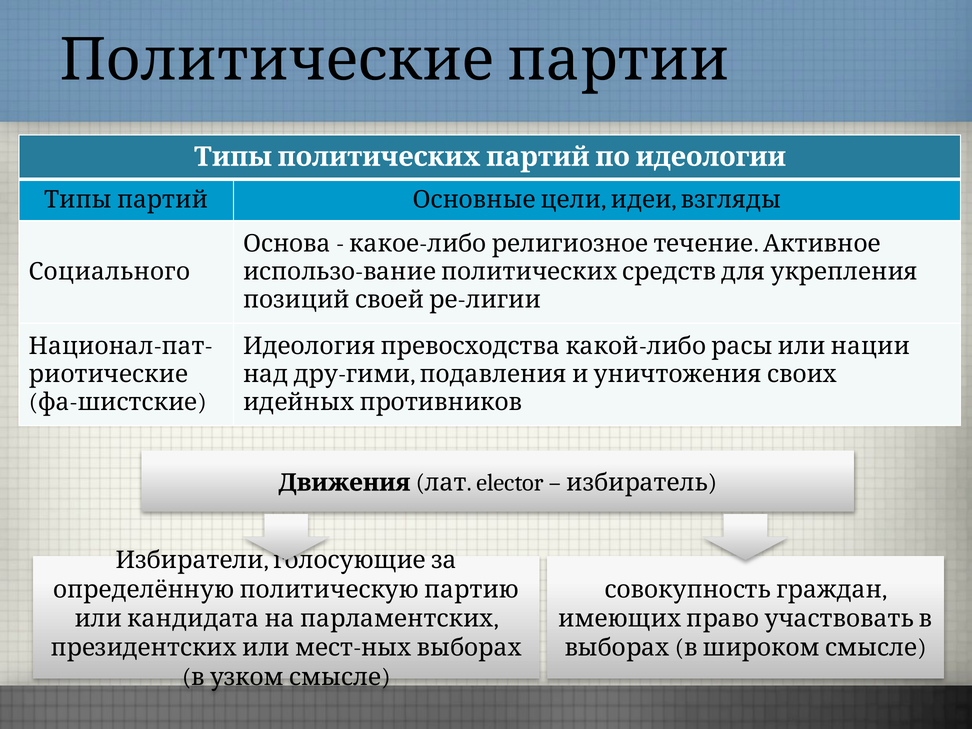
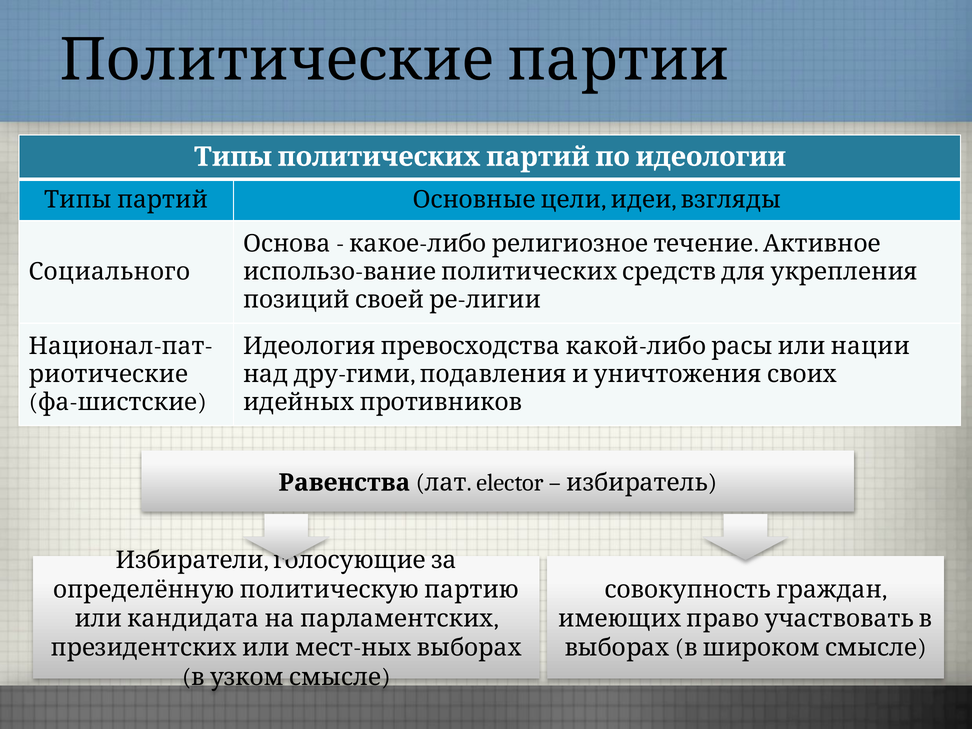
Движения: Движения -> Равенства
